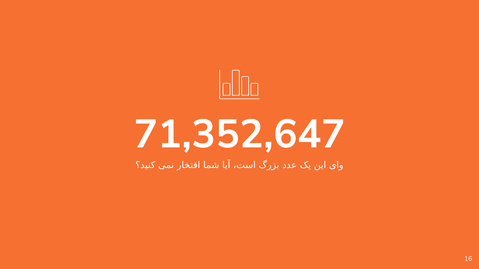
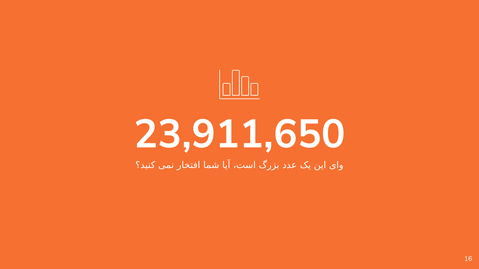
71,352,647: 71,352,647 -> 23,911,650
